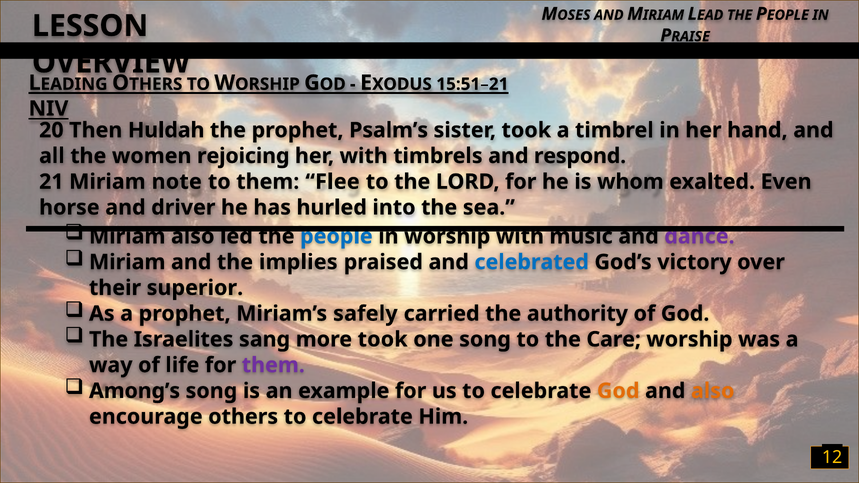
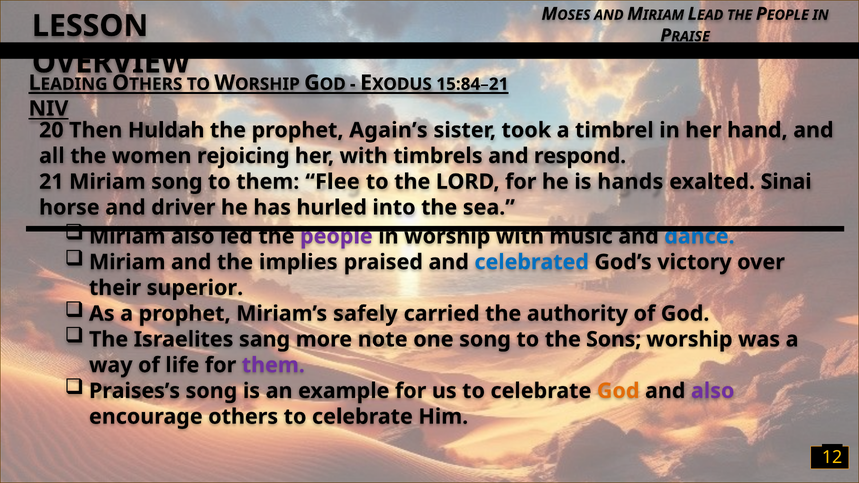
15:51–21: 15:51–21 -> 15:84–21
Psalm’s: Psalm’s -> Again’s
Miriam note: note -> song
whom: whom -> hands
Even: Even -> Sinai
people at (336, 236) colour: blue -> purple
dance colour: purple -> blue
more took: took -> note
Care: Care -> Sons
Among’s: Among’s -> Praises’s
also at (713, 391) colour: orange -> purple
